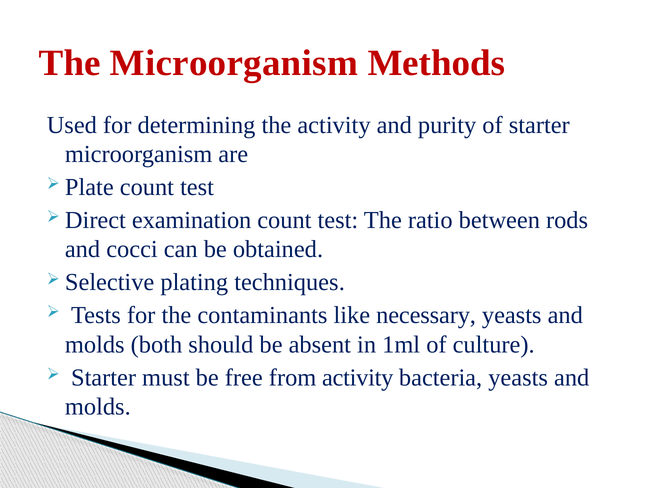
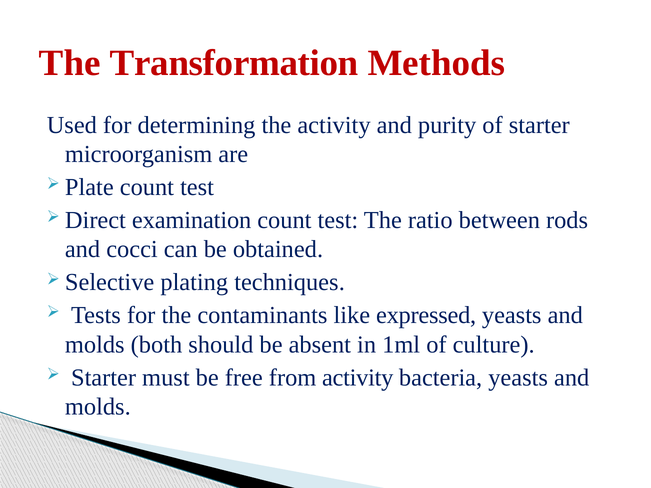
The Microorganism: Microorganism -> Transformation
necessary: necessary -> expressed
